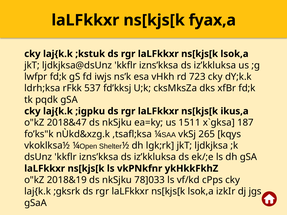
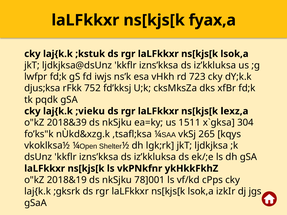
ldrh;ksa: ldrh;ksa -> djus;ksa
537: 537 -> 752
;igpku: ;igpku -> ;vieku
ikus,a: ikus,a -> lexz,a
2018&47: 2018&47 -> 2018&39
187: 187 -> 304
78]033: 78]033 -> 78]001
